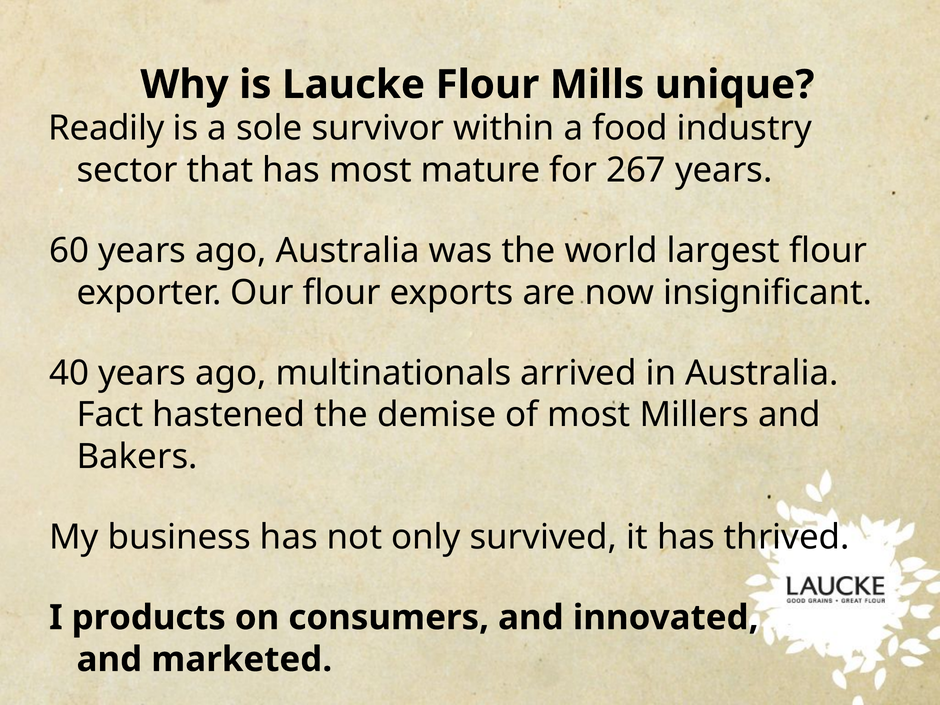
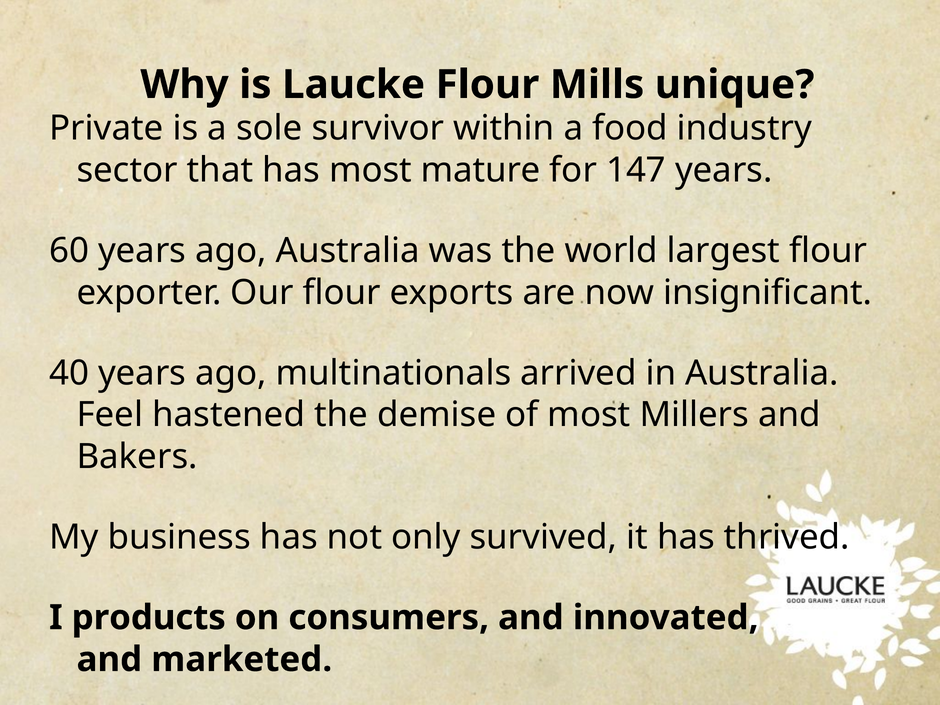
Readily: Readily -> Private
267: 267 -> 147
Fact: Fact -> Feel
